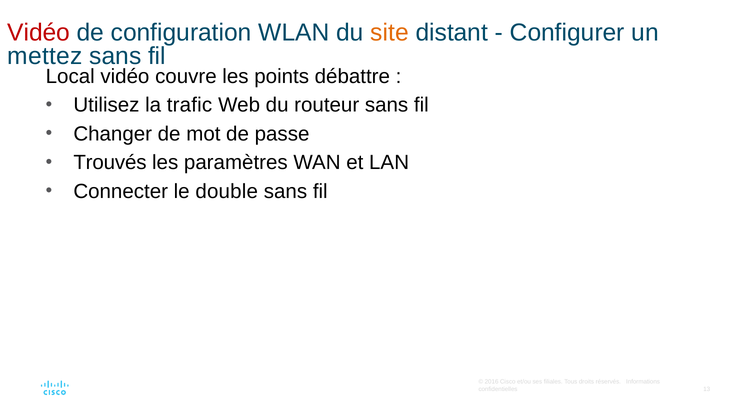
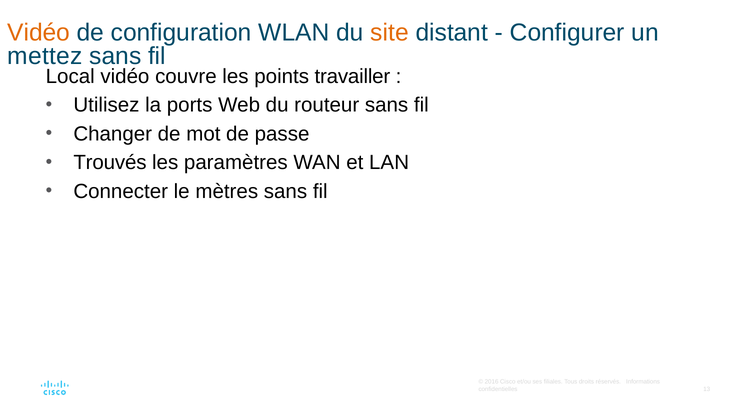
Vidéo at (39, 32) colour: red -> orange
débattre: débattre -> travailler
trafic: trafic -> ports
double: double -> mètres
